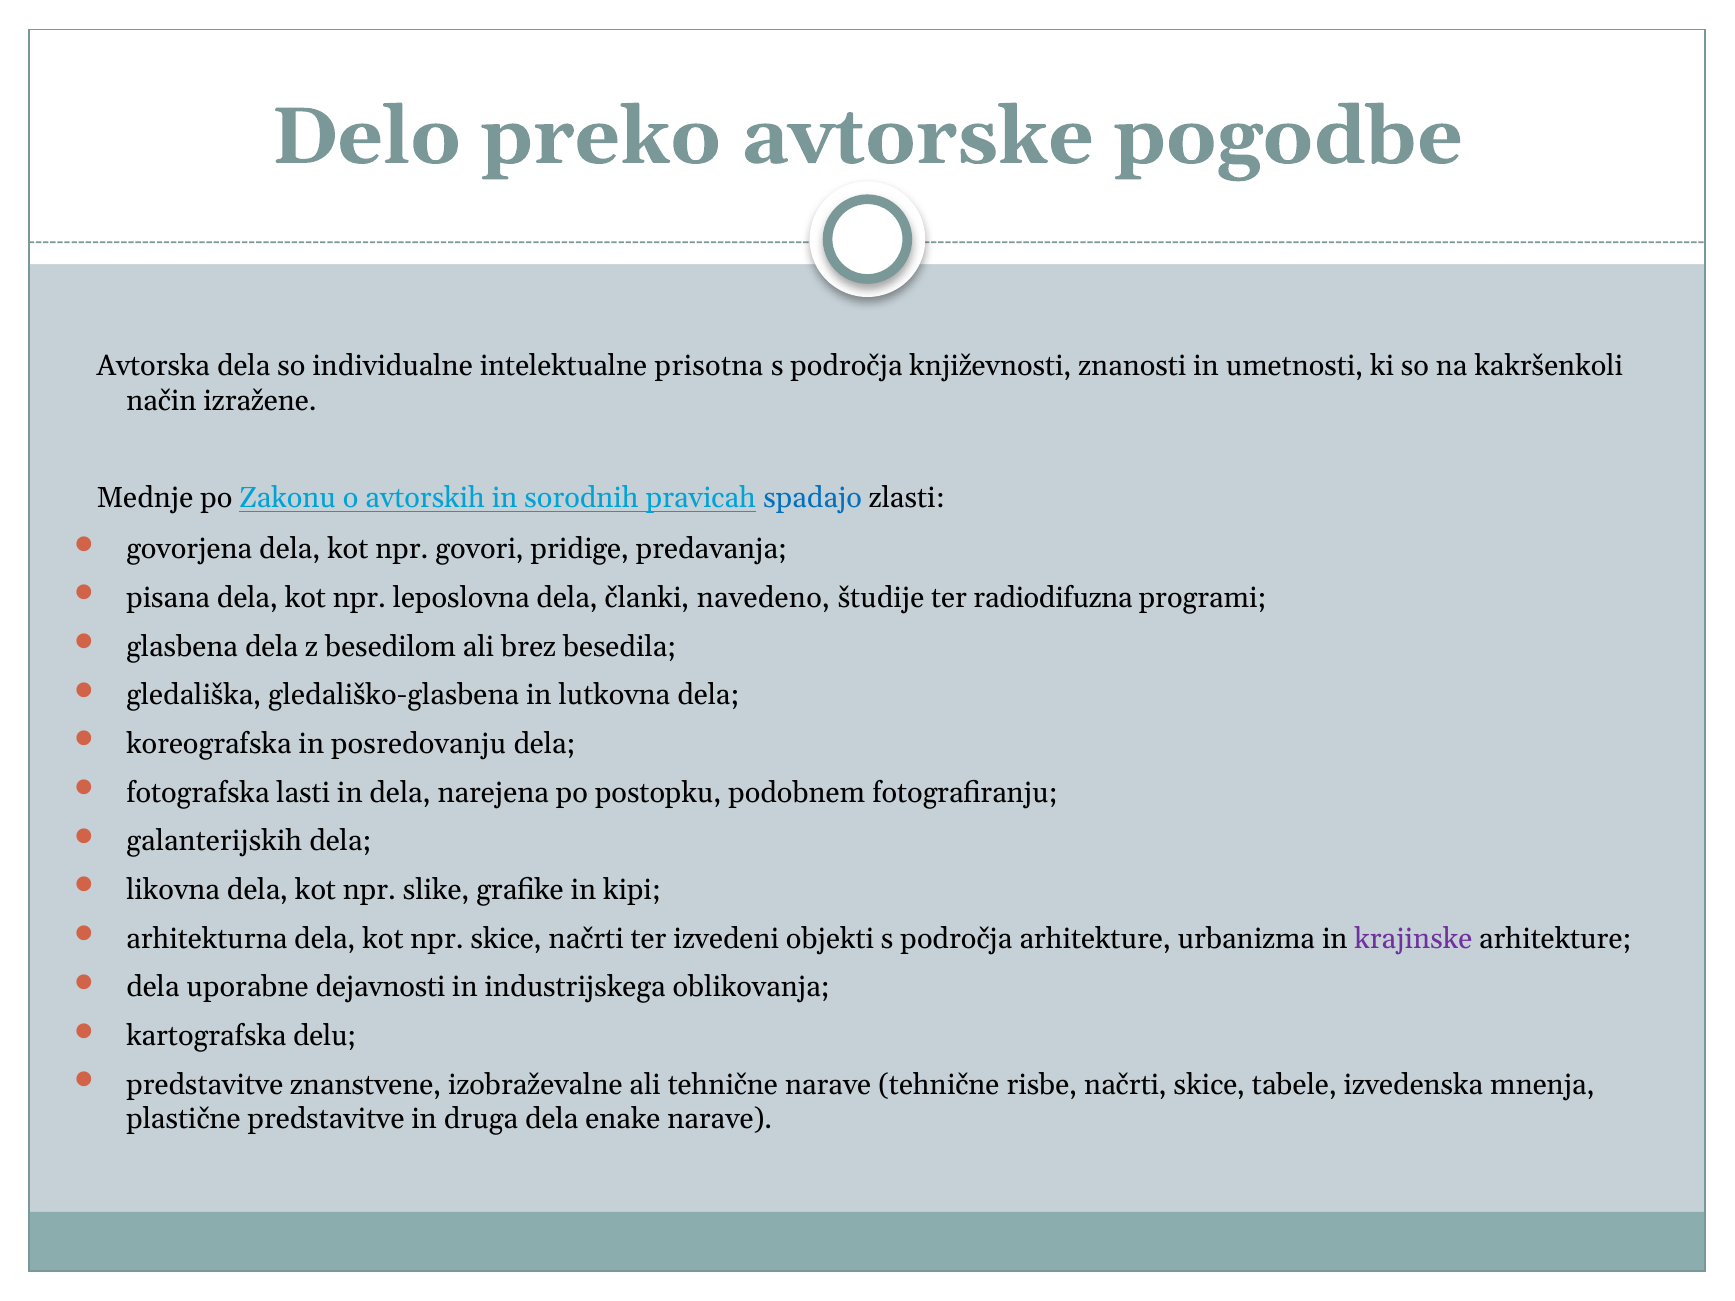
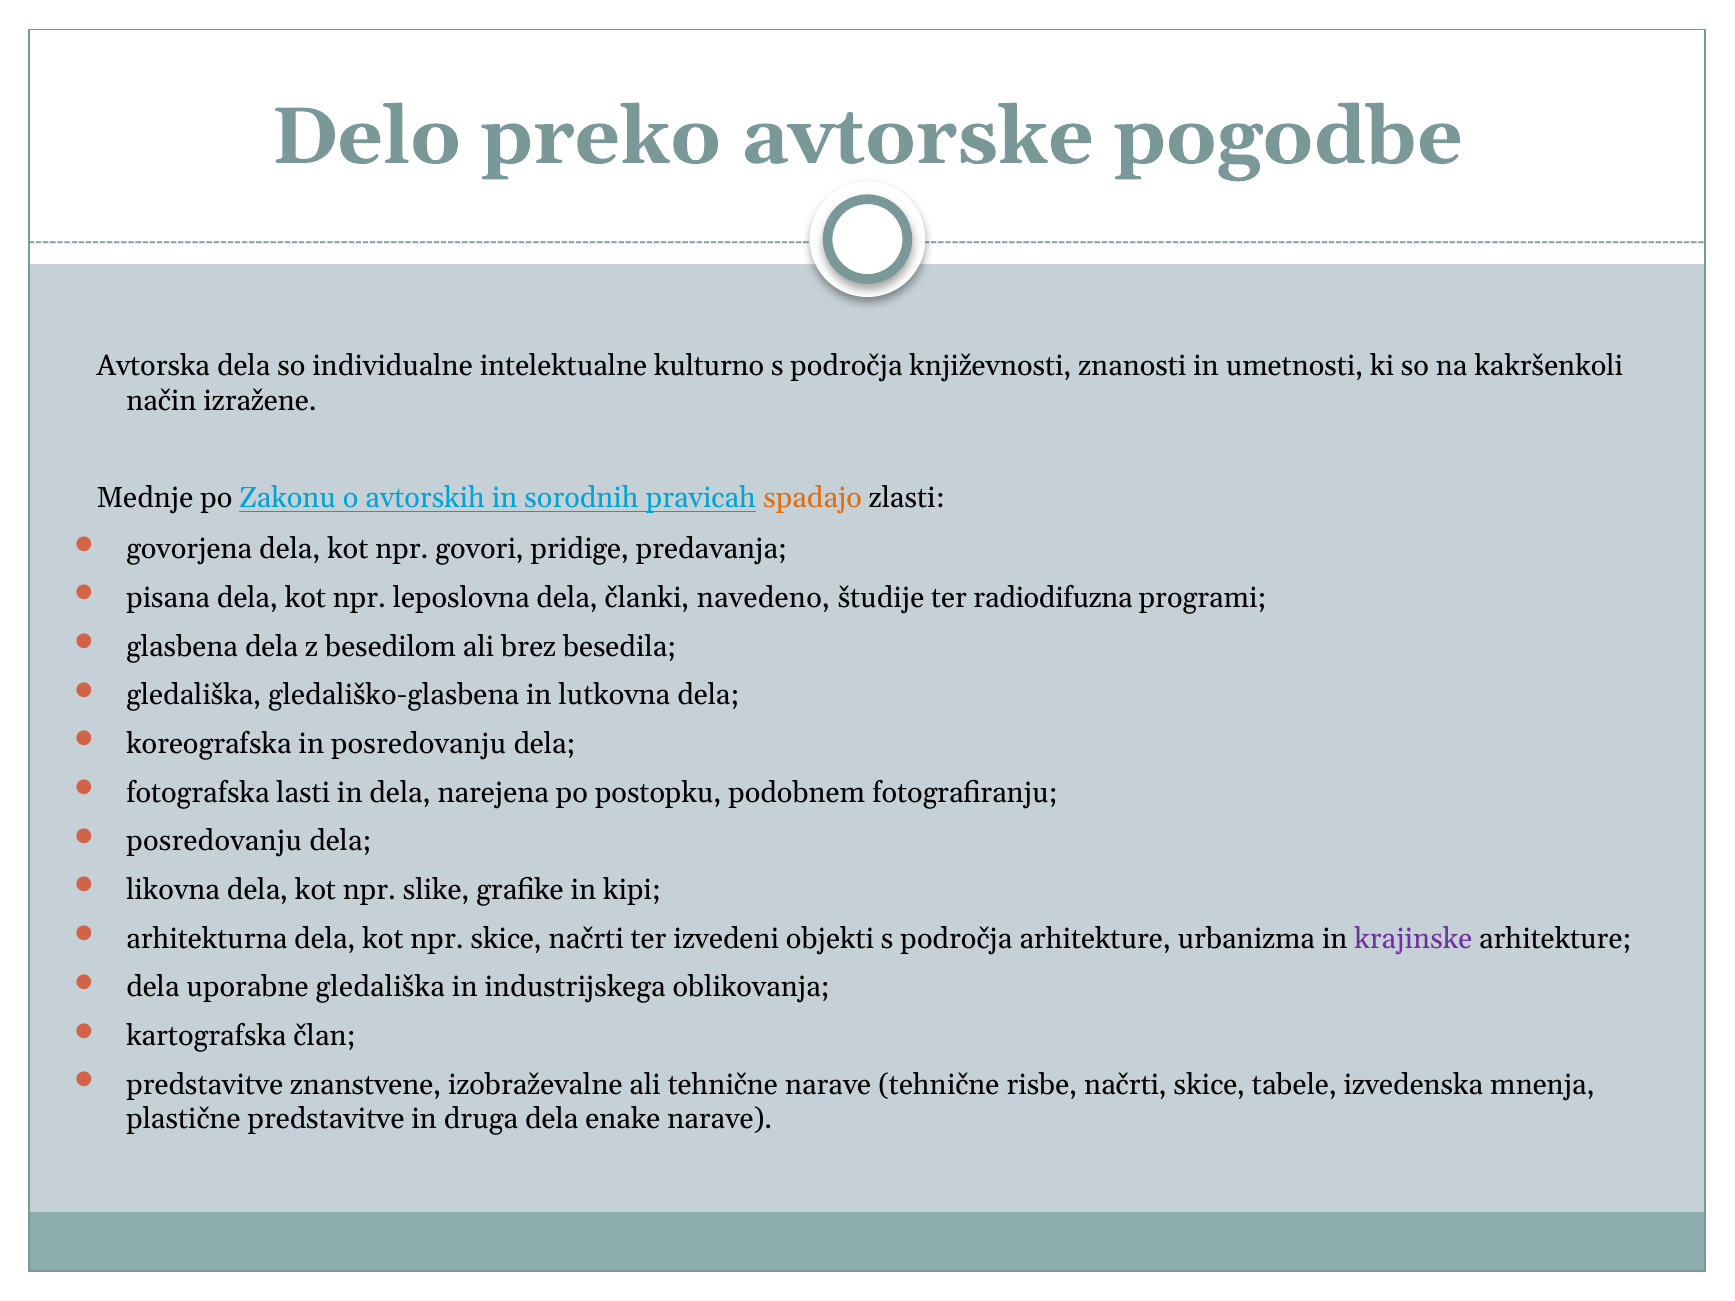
prisotna: prisotna -> kulturno
spadajo colour: blue -> orange
galanterijskih at (214, 841): galanterijskih -> posredovanju
uporabne dejavnosti: dejavnosti -> gledališka
delu: delu -> član
